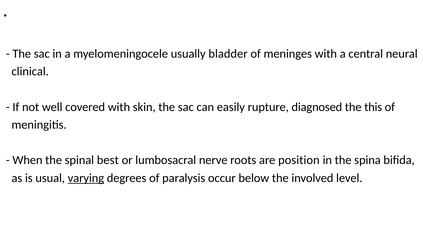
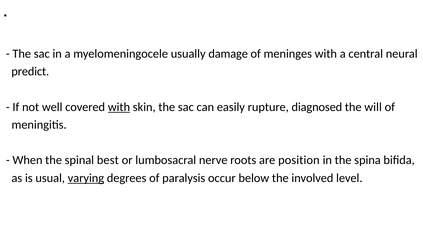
bladder: bladder -> damage
clinical: clinical -> predict
with at (119, 107) underline: none -> present
this: this -> will
